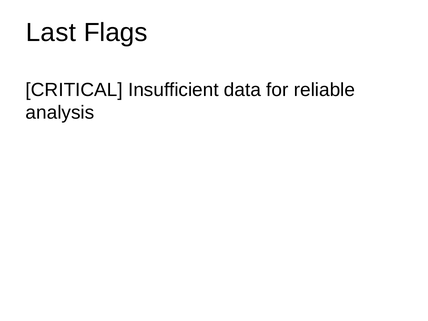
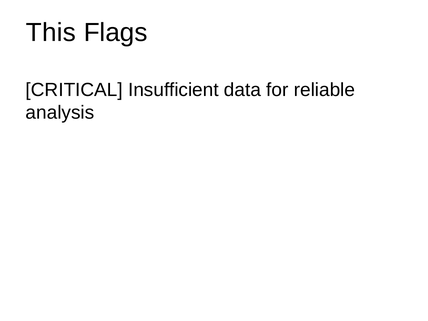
Last: Last -> This
